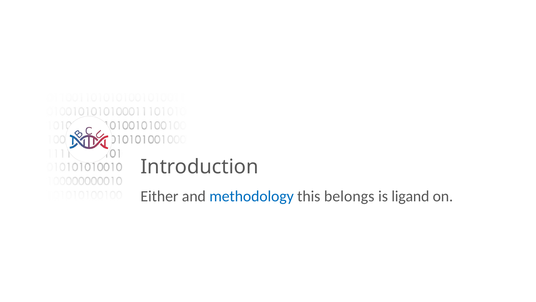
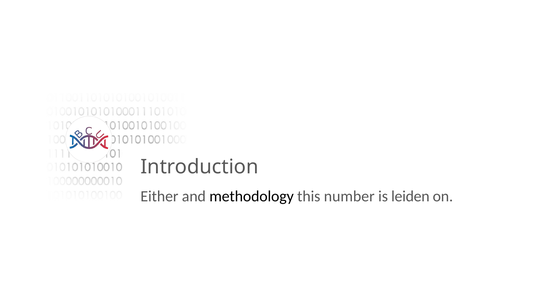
methodology colour: blue -> black
belongs: belongs -> number
ligand: ligand -> leiden
